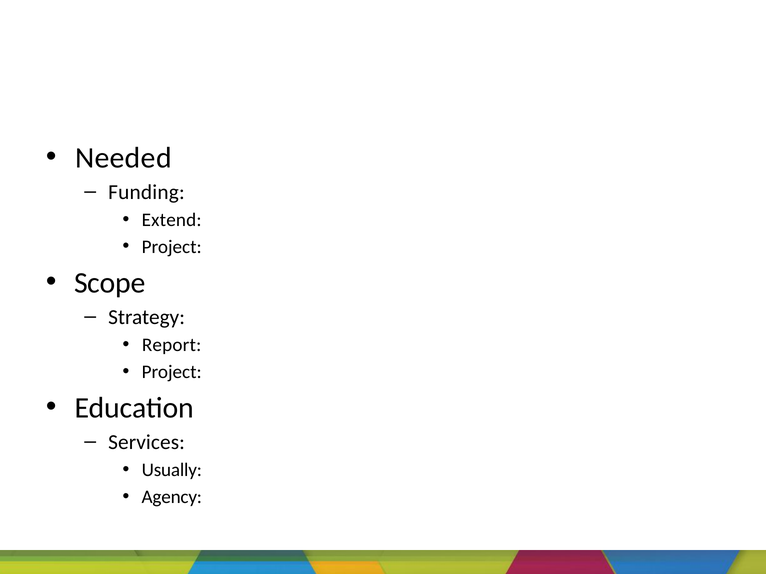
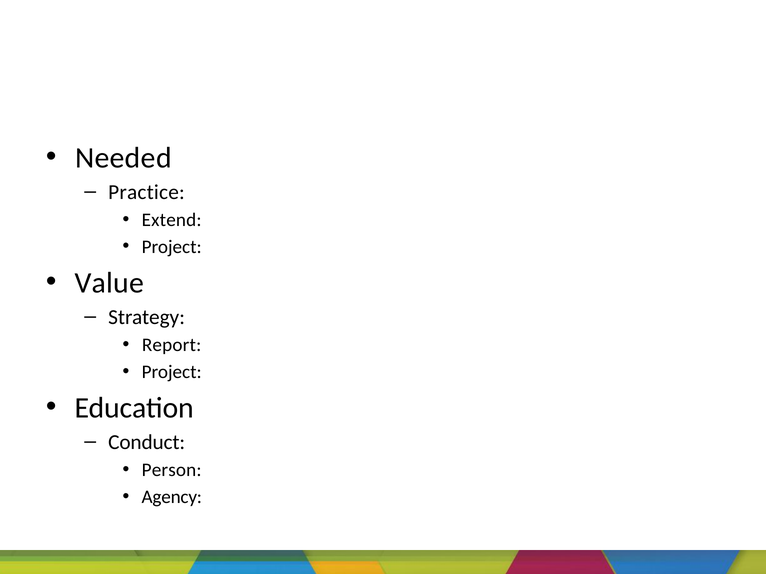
Funding: Funding -> Practice
Scope: Scope -> Value
Services: Services -> Conduct
Usually: Usually -> Person
